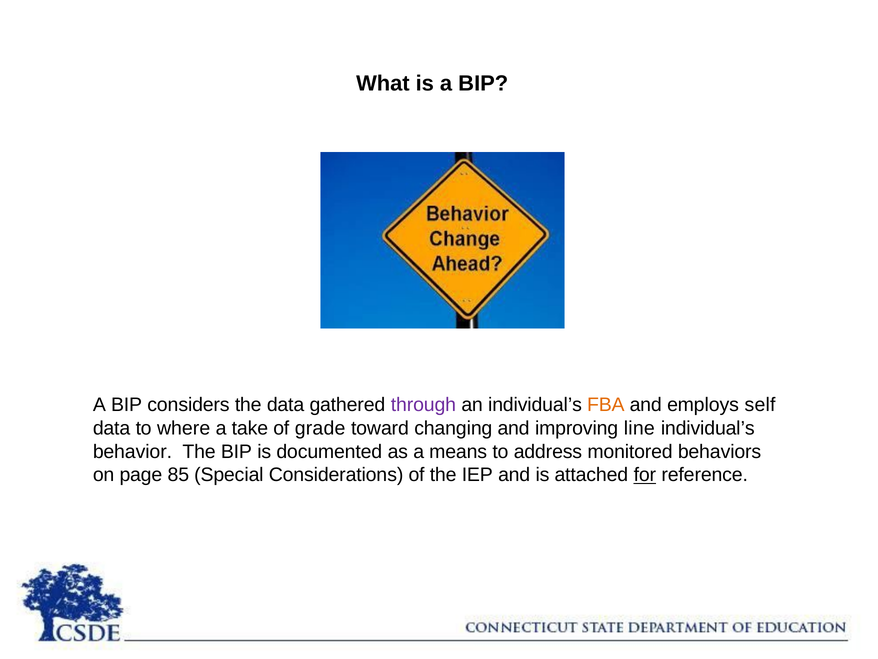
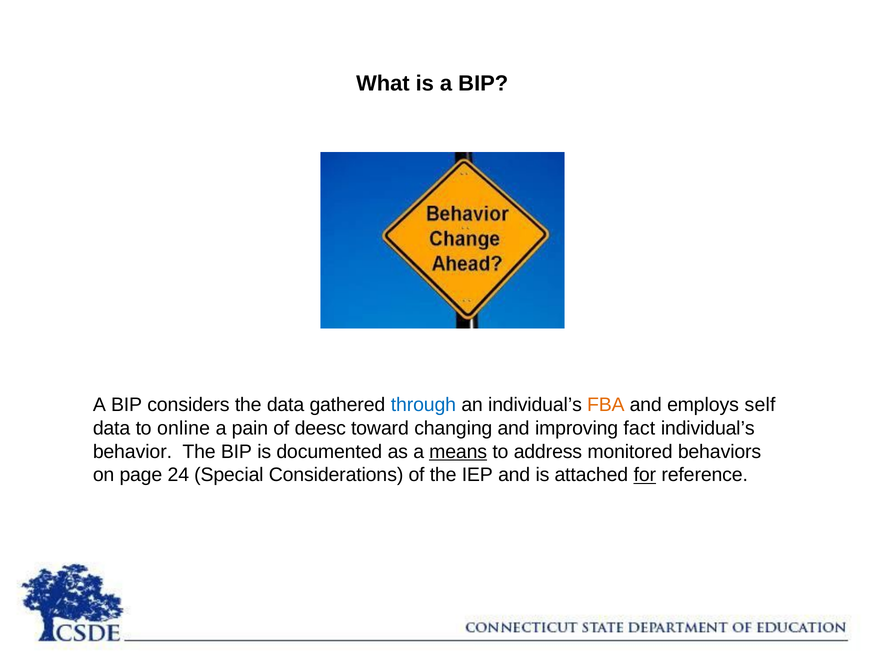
through colour: purple -> blue
where: where -> online
take: take -> pain
grade: grade -> deesc
line: line -> fact
means underline: none -> present
85: 85 -> 24
